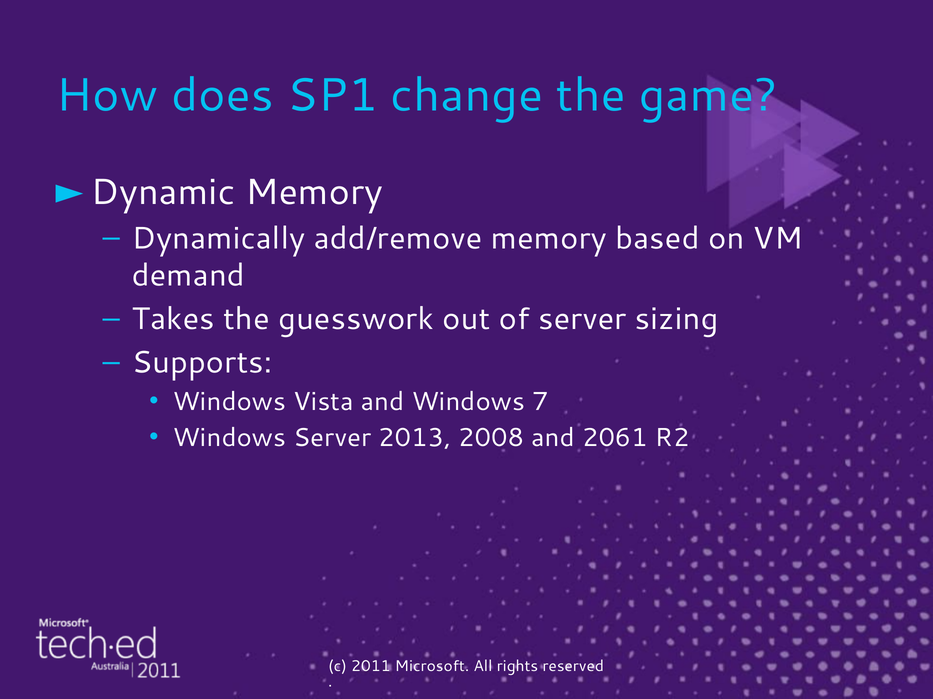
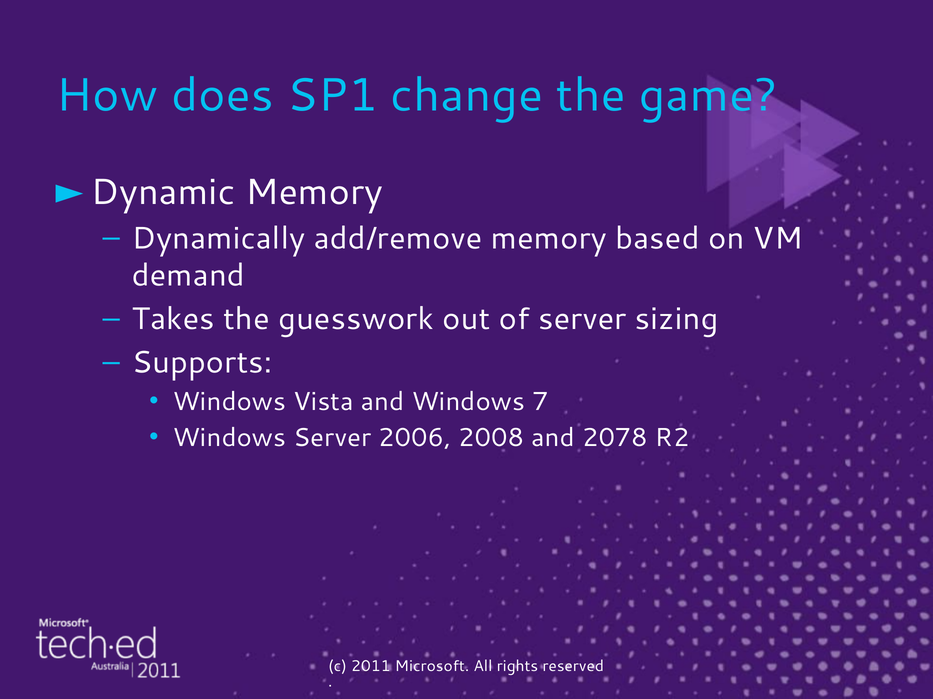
2013: 2013 -> 2006
2061: 2061 -> 2078
